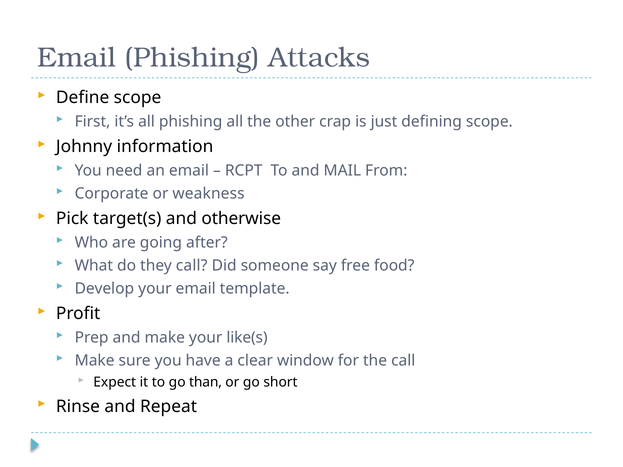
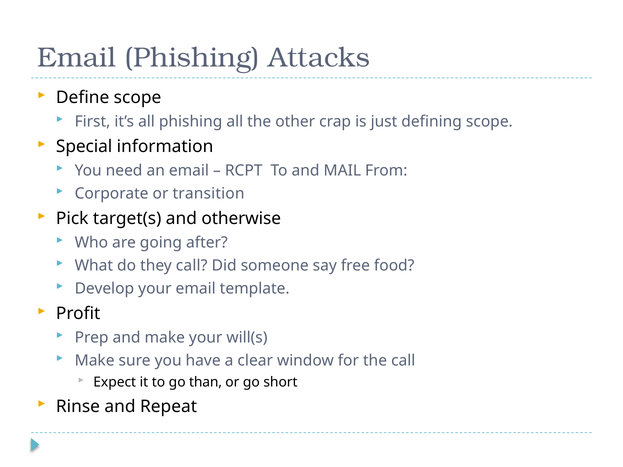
Johnny: Johnny -> Special
weakness: weakness -> transition
like(s: like(s -> will(s
